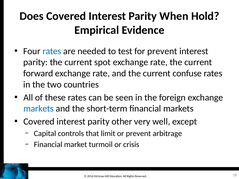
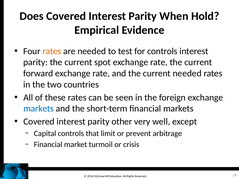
rates at (52, 51) colour: blue -> orange
for prevent: prevent -> controls
current confuse: confuse -> needed
